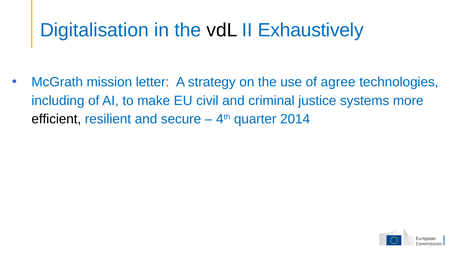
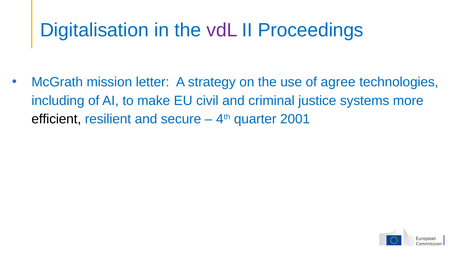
vdL colour: black -> purple
Exhaustively: Exhaustively -> Proceedings
2014: 2014 -> 2001
